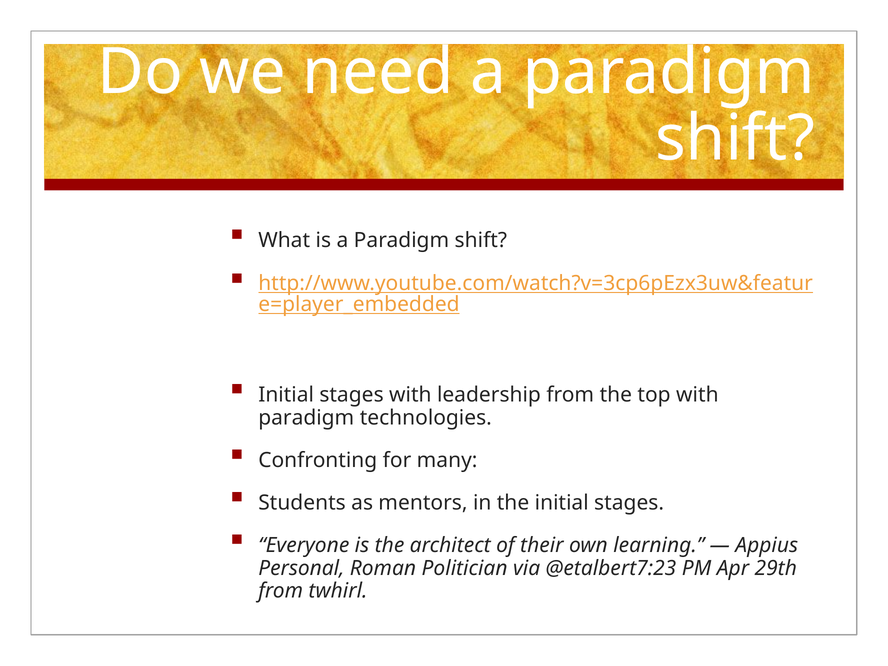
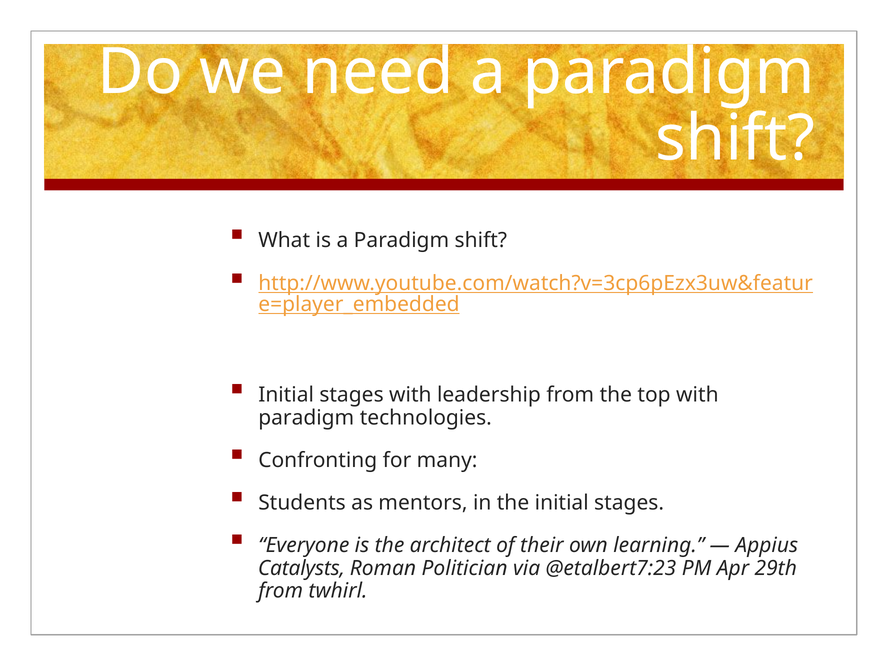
Personal: Personal -> Catalysts
